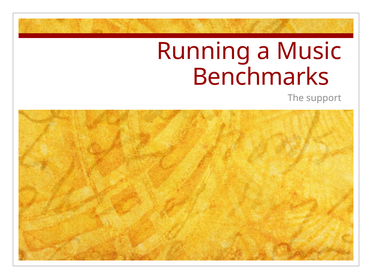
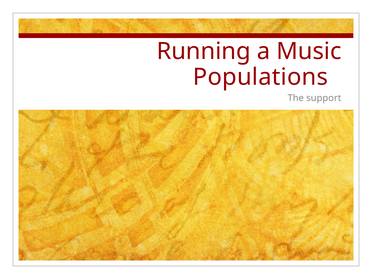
Benchmarks: Benchmarks -> Populations
